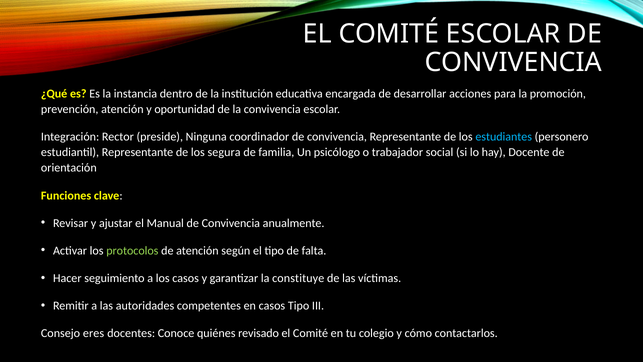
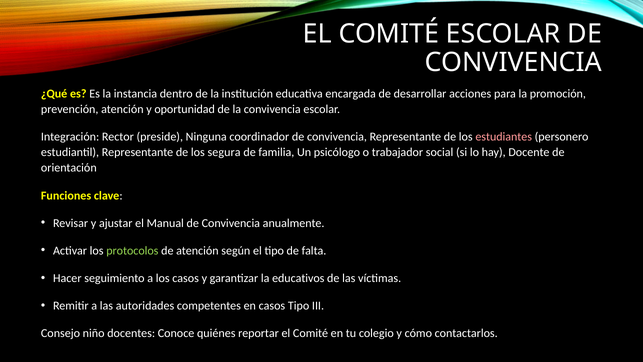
estudiantes colour: light blue -> pink
constituye: constituye -> educativos
eres: eres -> niño
revisado: revisado -> reportar
